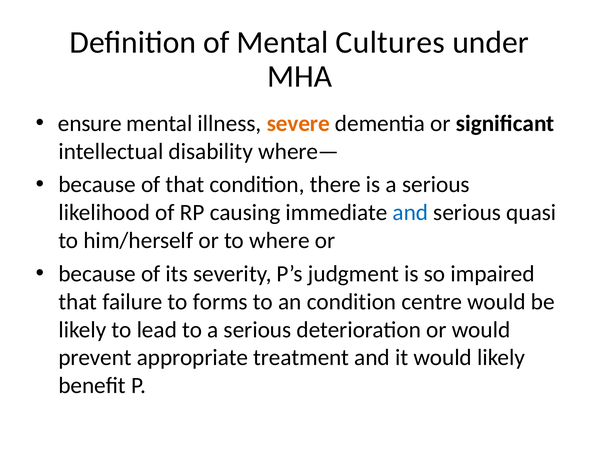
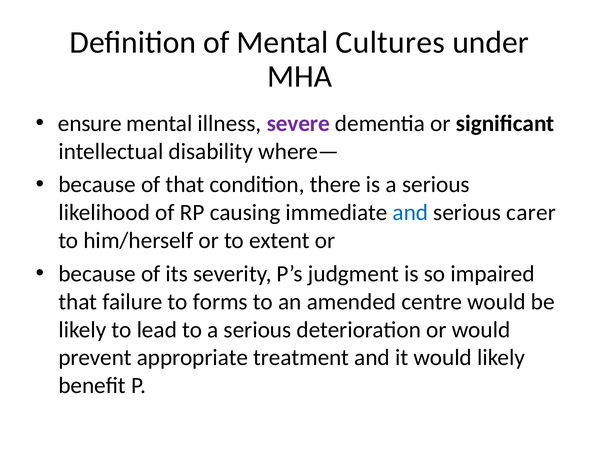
severe colour: orange -> purple
quasi: quasi -> carer
where: where -> extent
an condition: condition -> amended
